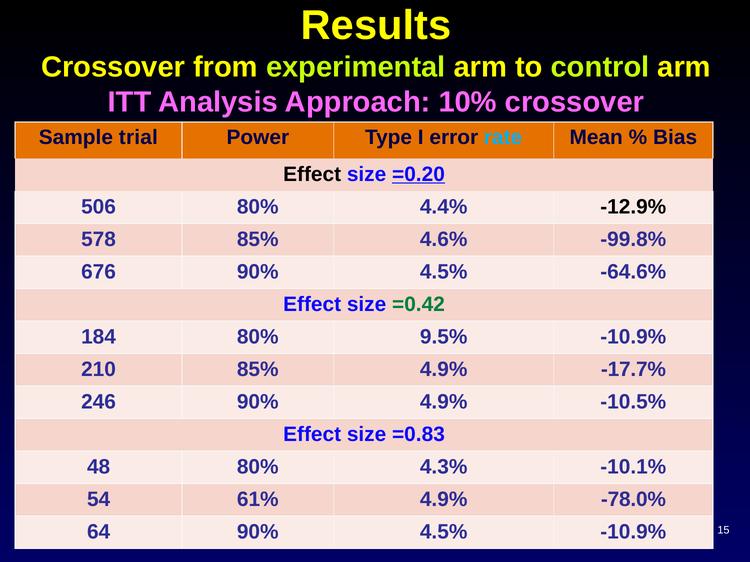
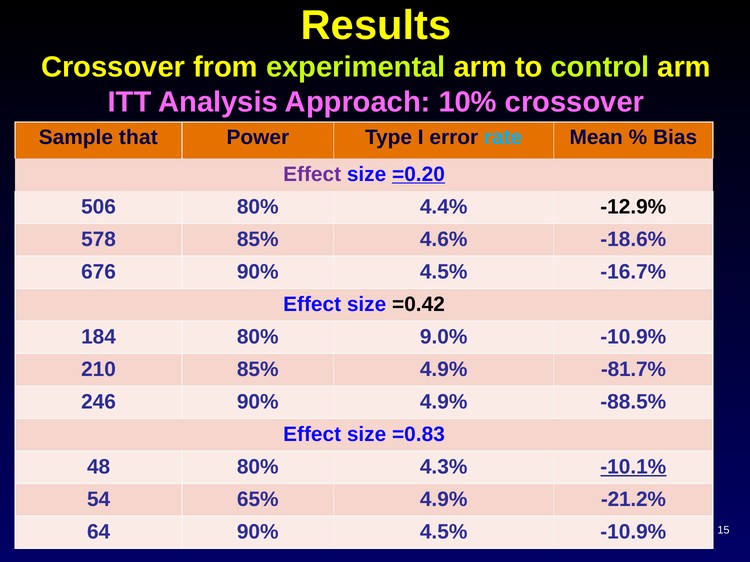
trial: trial -> that
Effect at (312, 174) colour: black -> purple
-99.8%: -99.8% -> -18.6%
-64.6%: -64.6% -> -16.7%
=0.42 colour: green -> black
9.5%: 9.5% -> 9.0%
-17.7%: -17.7% -> -81.7%
-10.5%: -10.5% -> -88.5%
-10.1% underline: none -> present
61%: 61% -> 65%
-78.0%: -78.0% -> -21.2%
